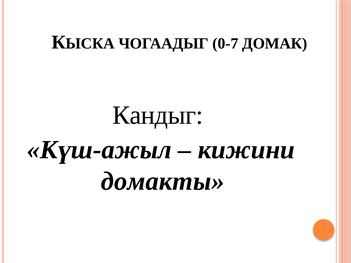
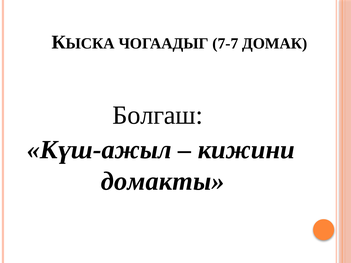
0-7: 0-7 -> 7-7
Кандыг: Кандыг -> Болгаш
